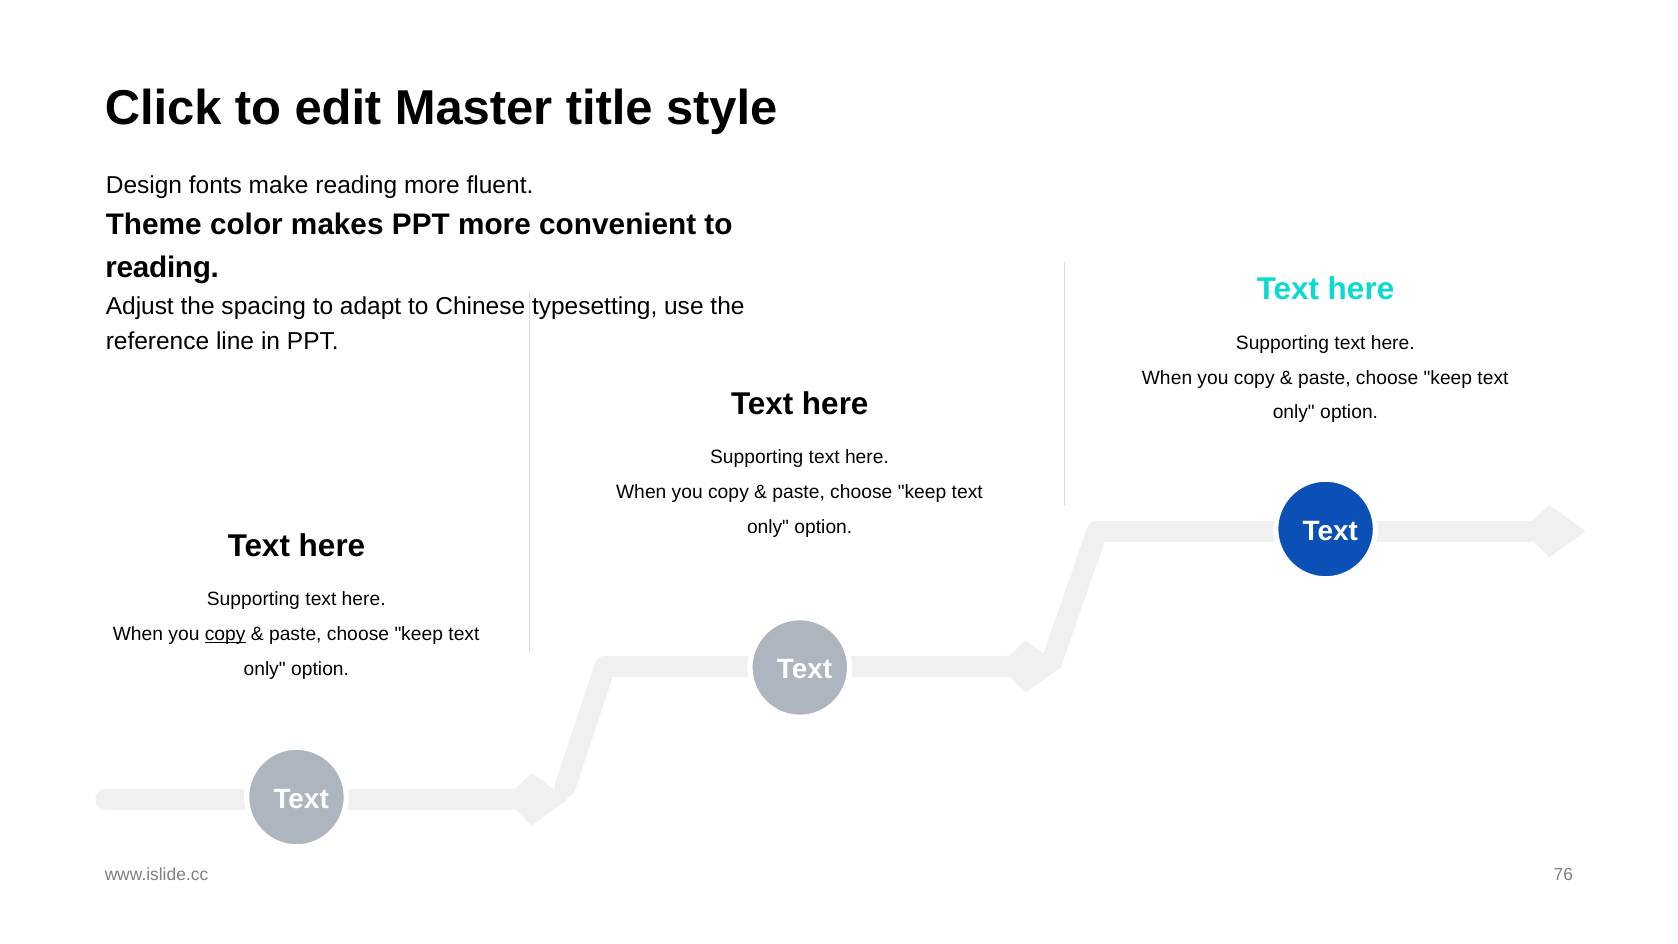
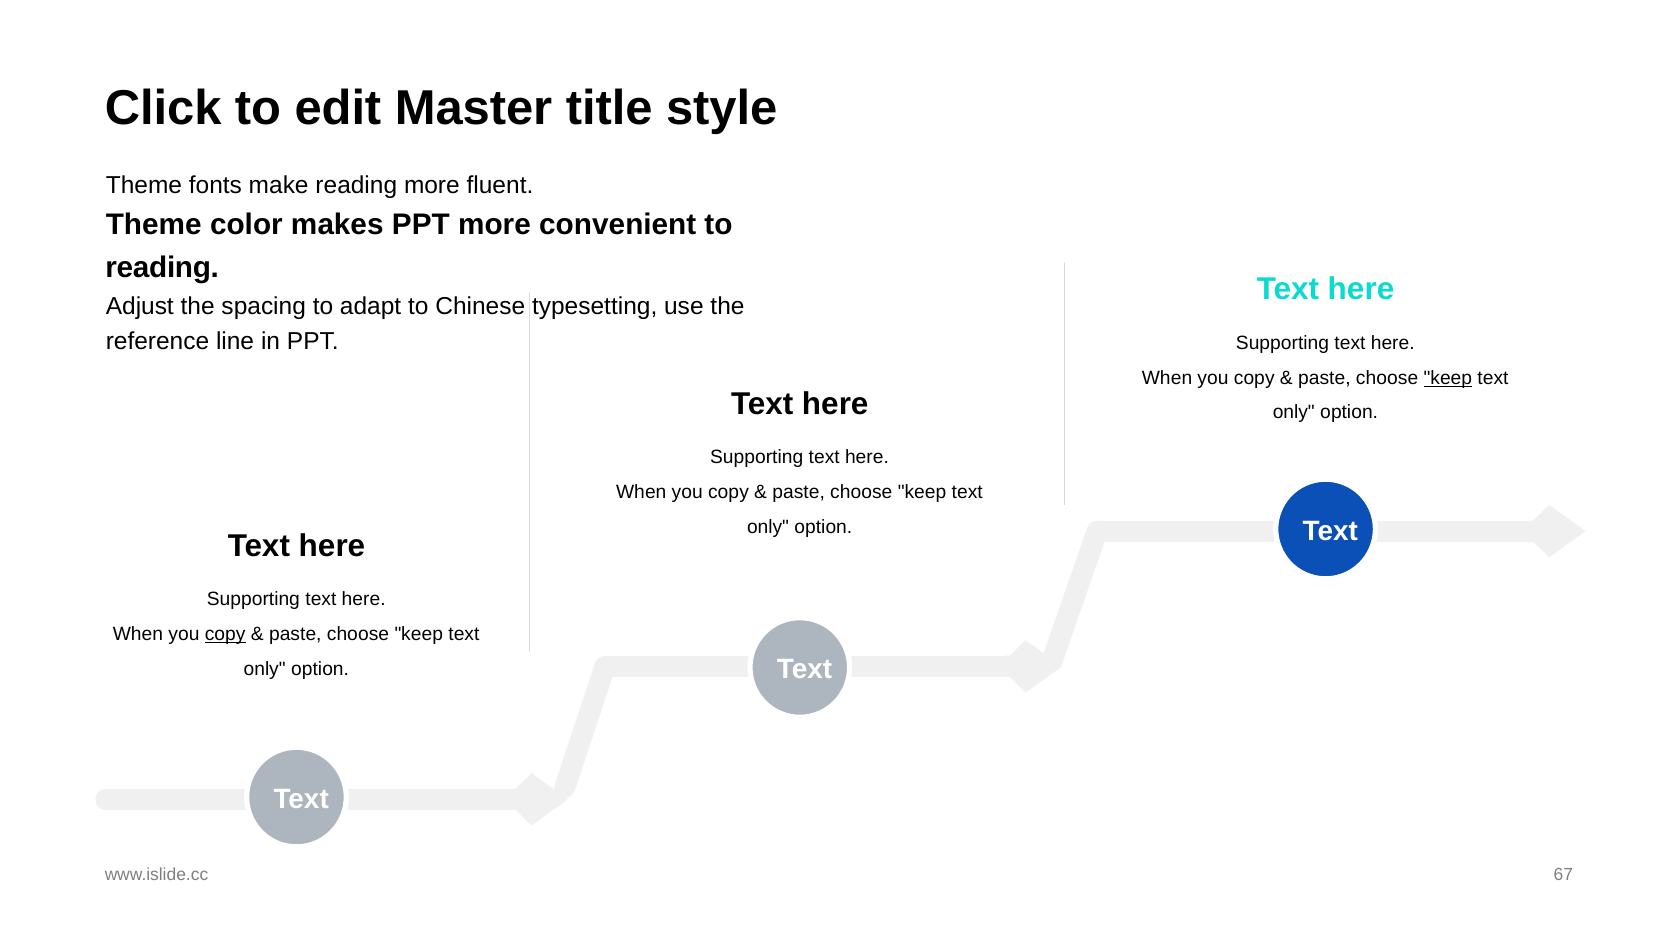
Design at (144, 185): Design -> Theme
keep at (1448, 378) underline: none -> present
76: 76 -> 67
